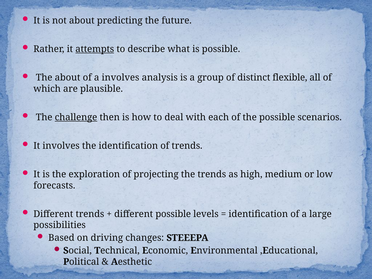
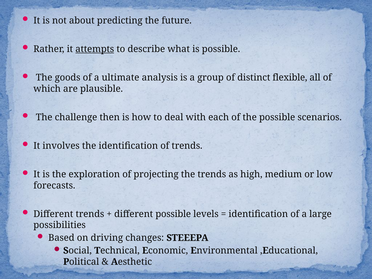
The about: about -> goods
a involves: involves -> ultimate
challenge underline: present -> none
